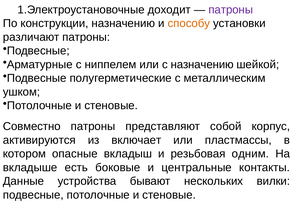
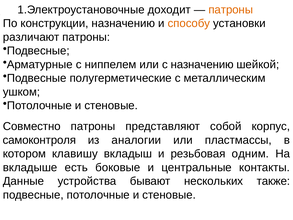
патроны at (231, 10) colour: purple -> orange
активируются: активируются -> самоконтроля
включает: включает -> аналогии
опасные: опасные -> клавишу
вилки: вилки -> также
